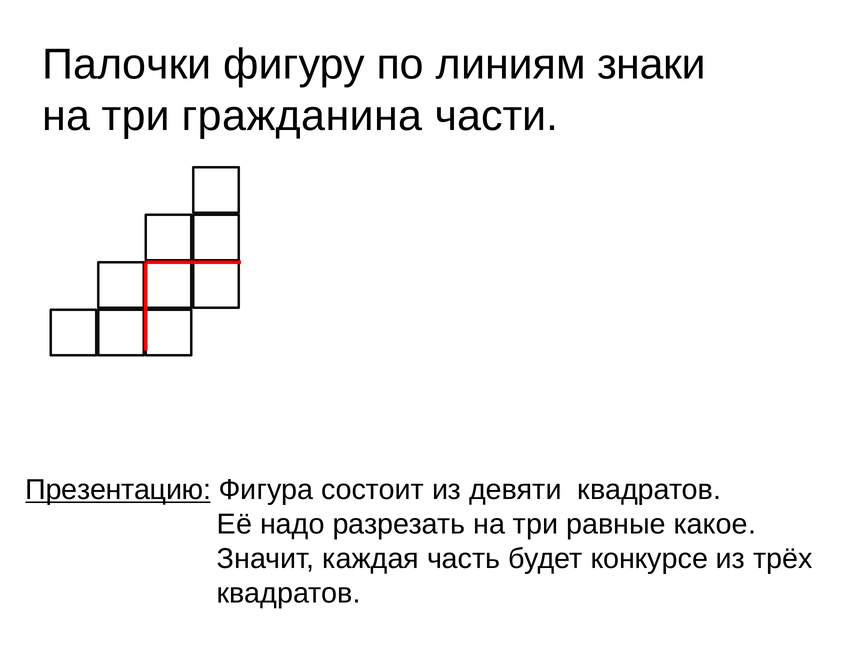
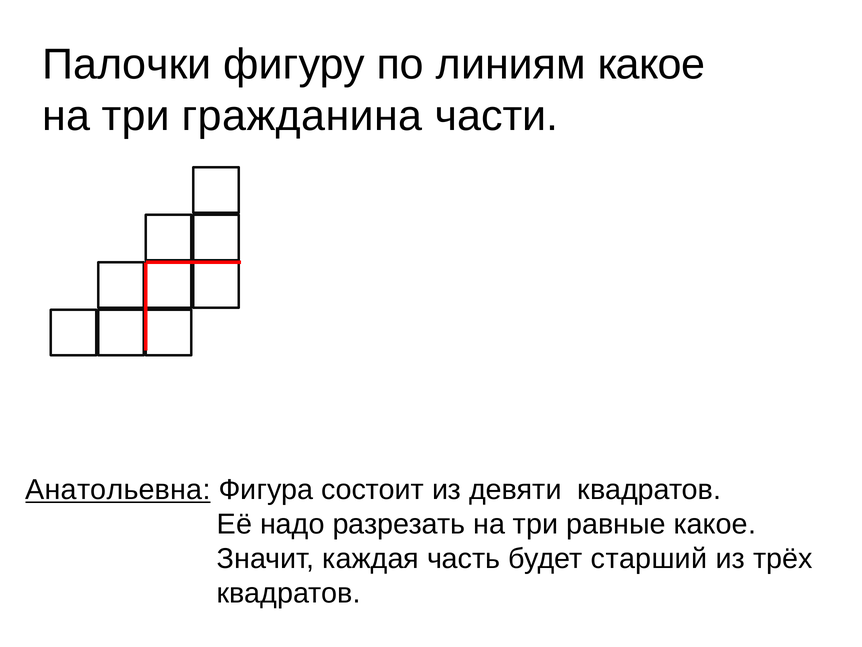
линиям знаки: знаки -> какое
Презентацию: Презентацию -> Анатольевна
конкурсе: конкурсе -> старший
